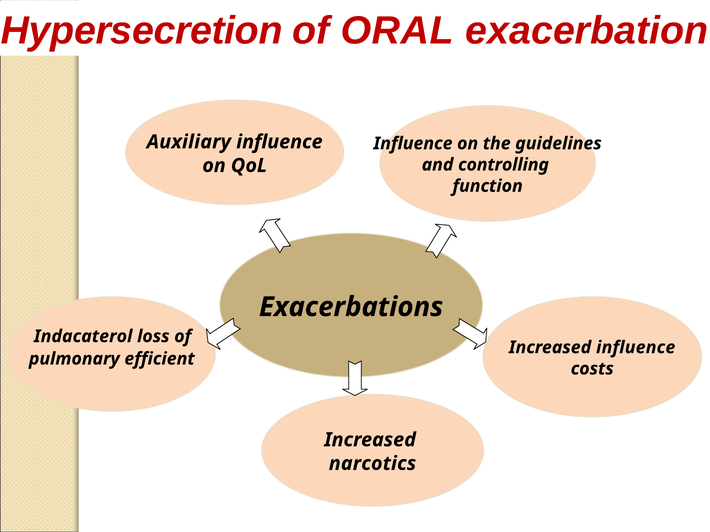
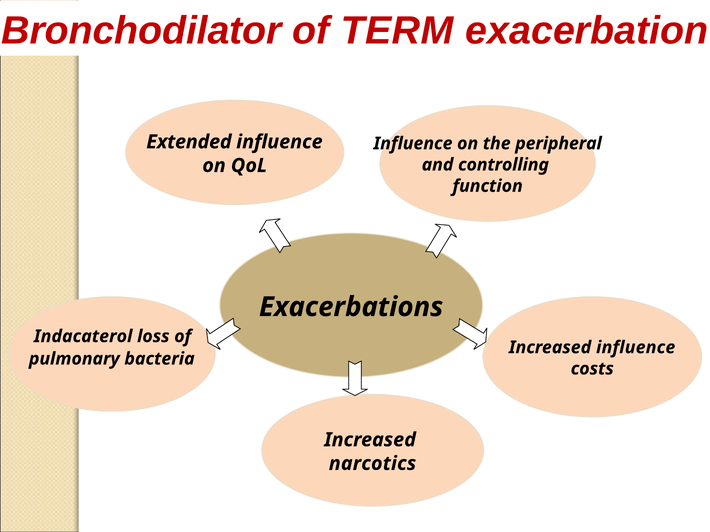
Hypersecretion: Hypersecretion -> Bronchodilator
ORAL: ORAL -> TERM
Auxiliary: Auxiliary -> Extended
guidelines: guidelines -> peripheral
efficient: efficient -> bacteria
